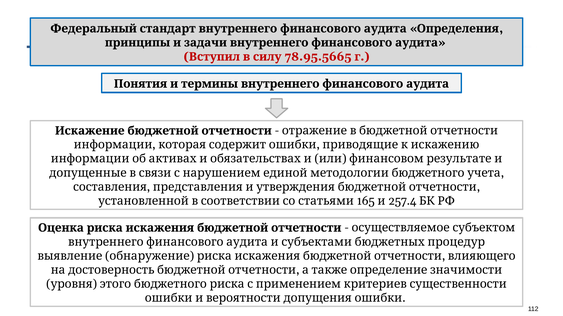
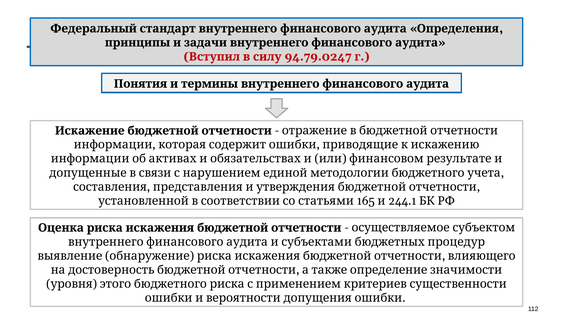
78.95.5665: 78.95.5665 -> 94.79.0247
257.4: 257.4 -> 244.1
